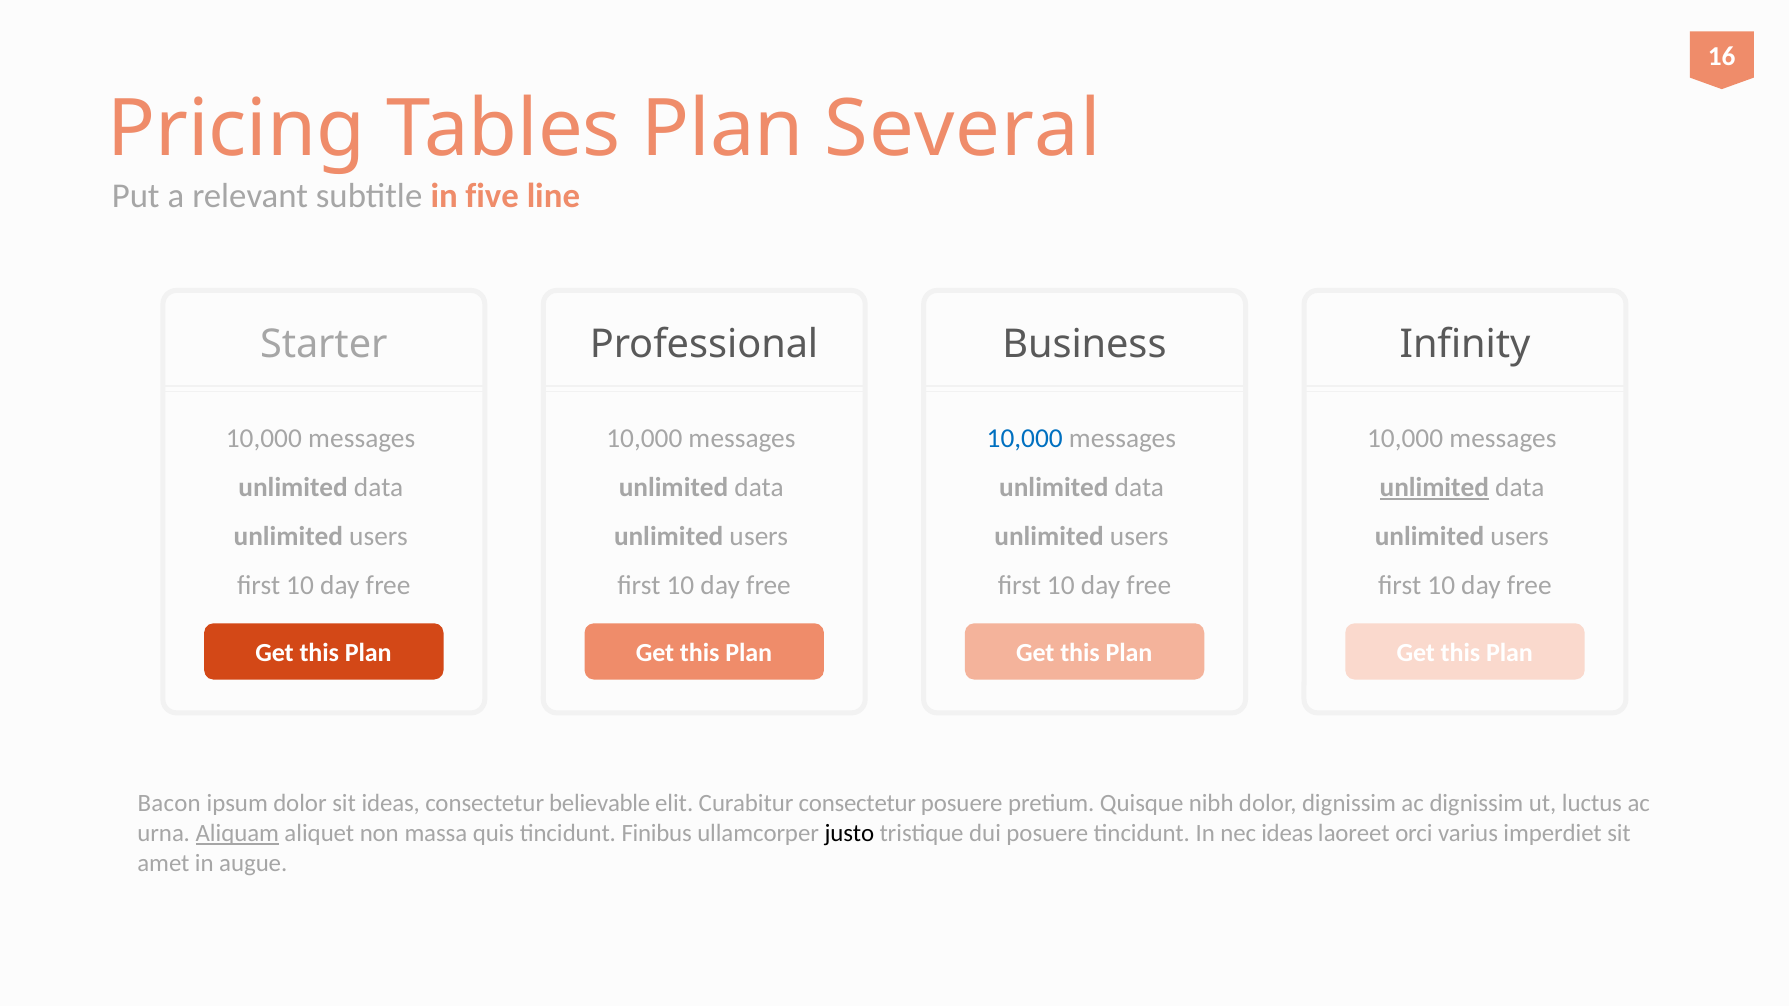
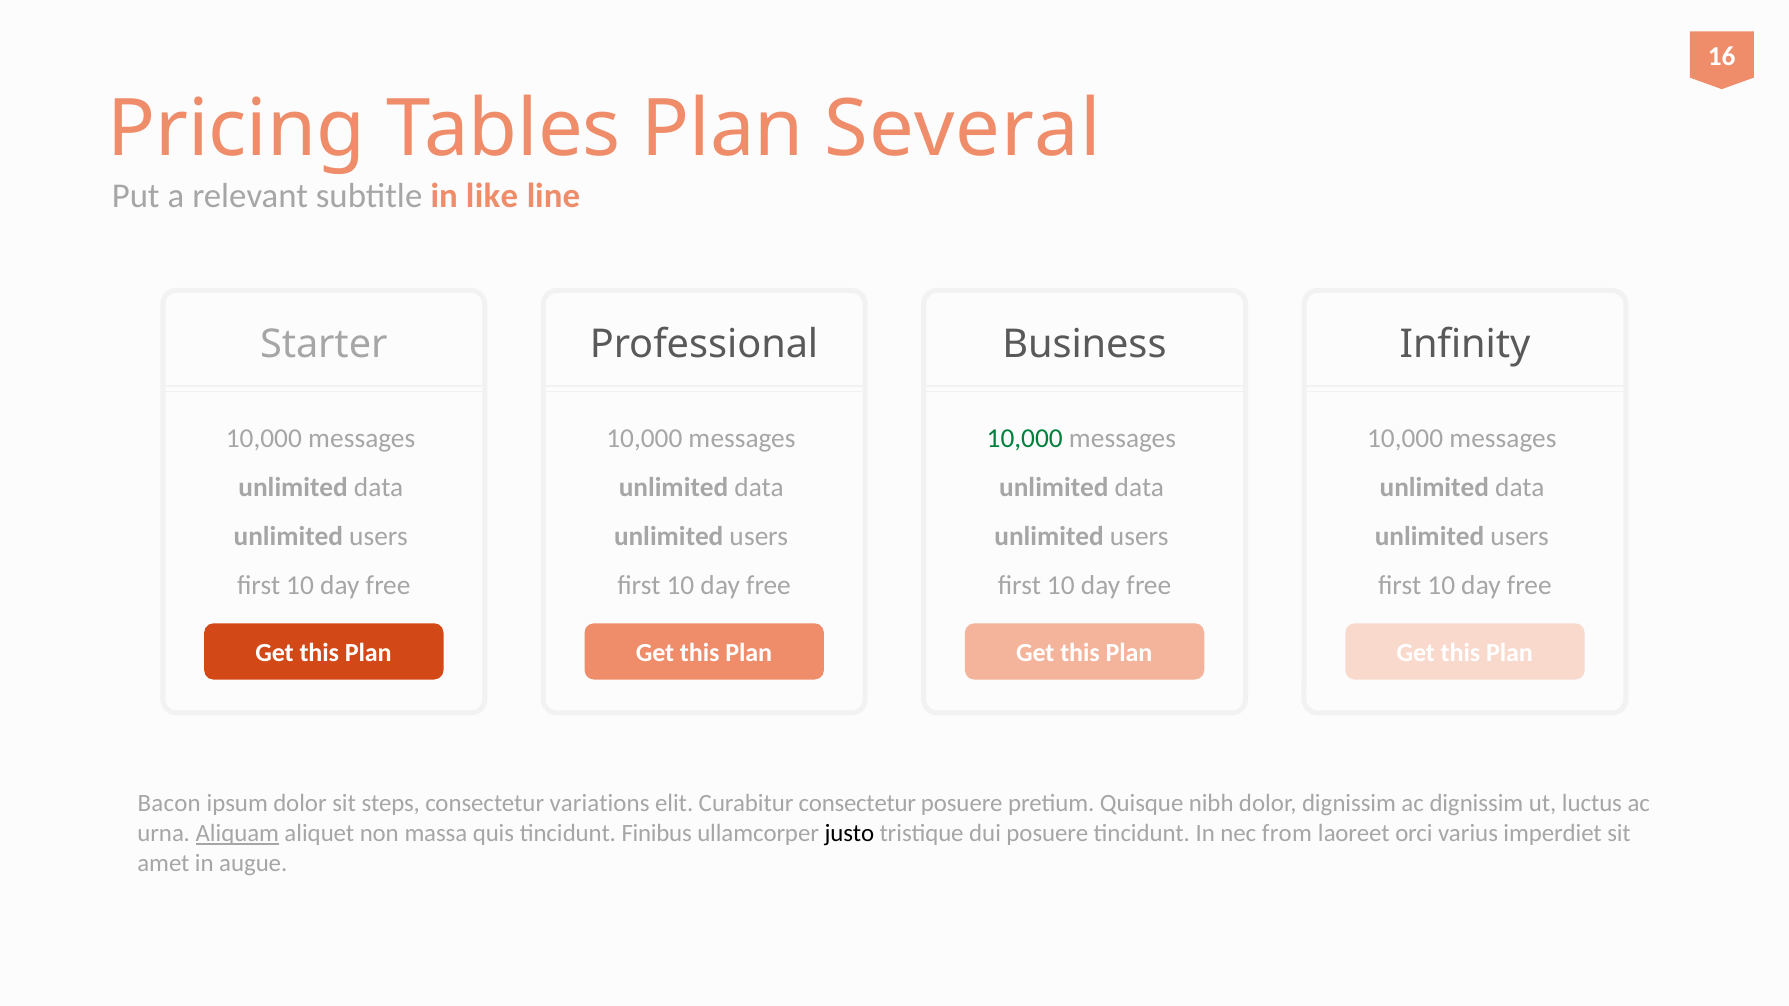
five: five -> like
10,000 at (1025, 438) colour: blue -> green
unlimited at (1434, 487) underline: present -> none
sit ideas: ideas -> steps
believable: believable -> variations
nec ideas: ideas -> from
